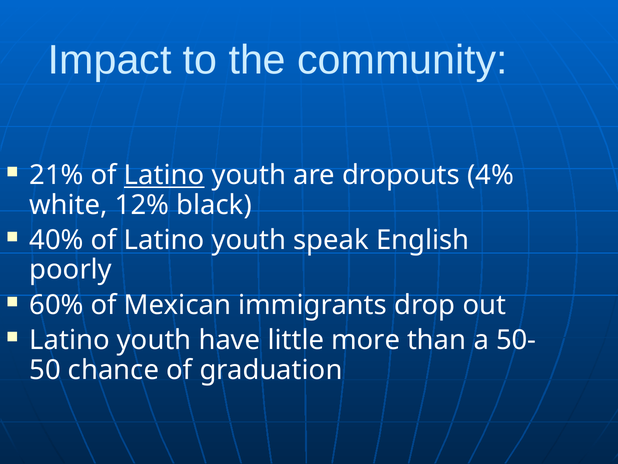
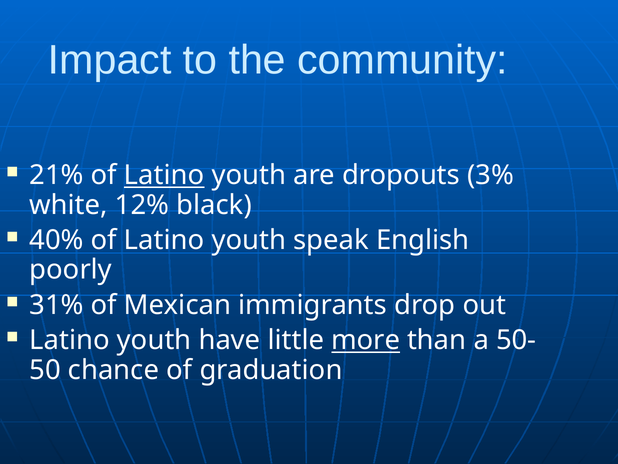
4%: 4% -> 3%
60%: 60% -> 31%
more underline: none -> present
